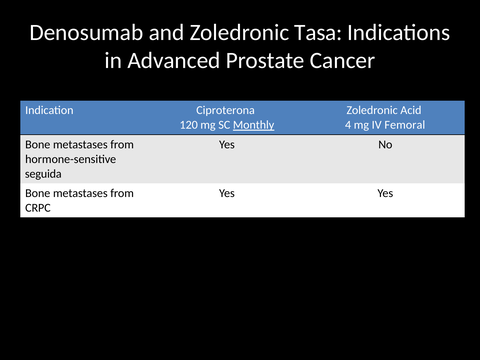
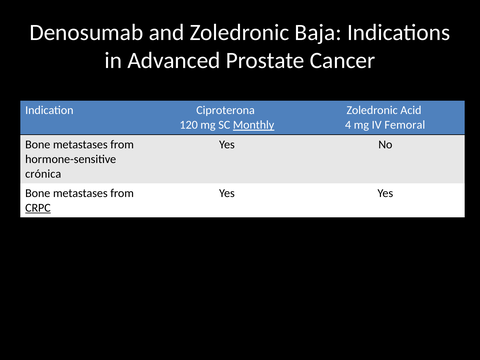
Tasa: Tasa -> Baja
seguida: seguida -> crónica
CRPC underline: none -> present
